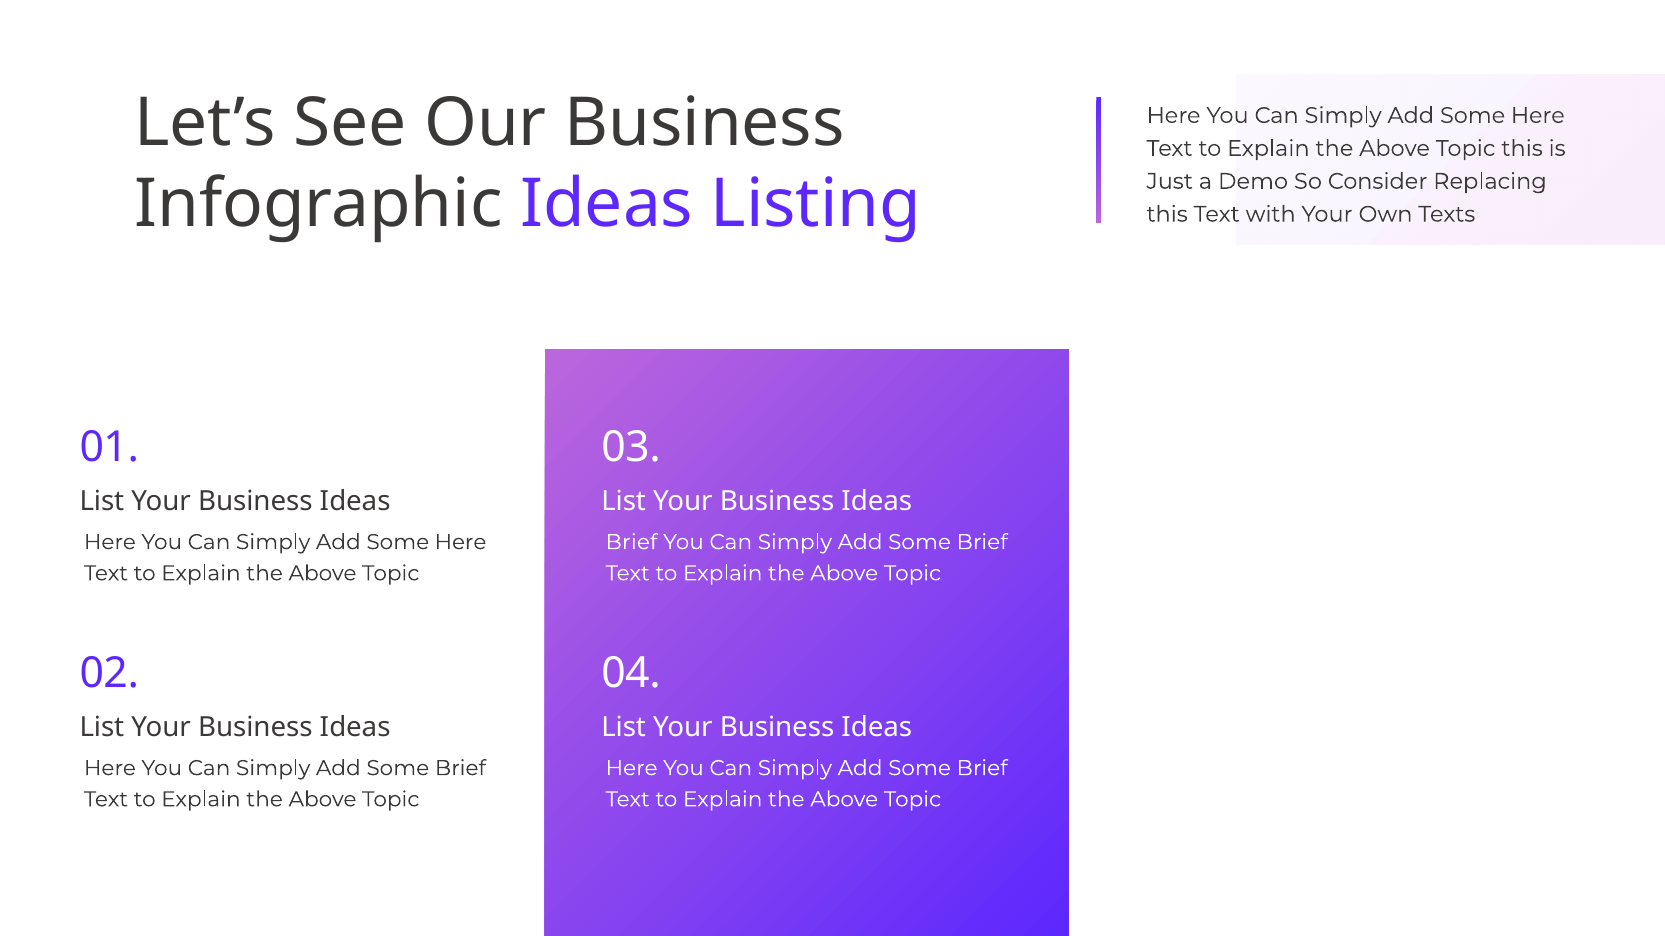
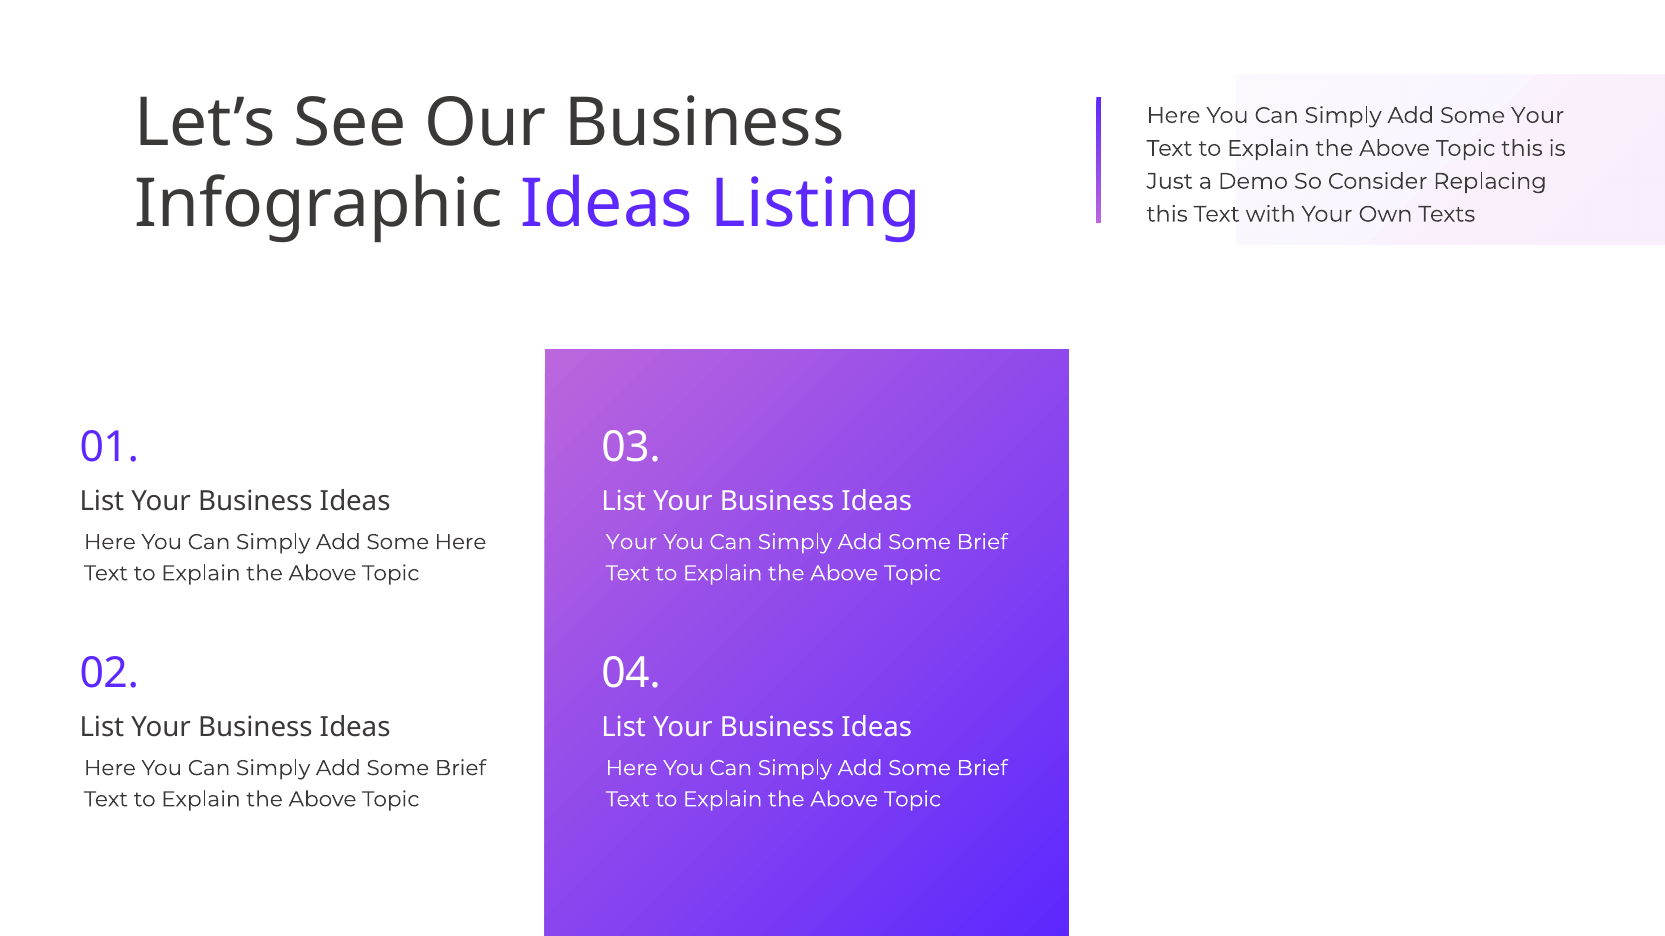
Here at (1538, 116): Here -> Your
Brief at (631, 542): Brief -> Your
